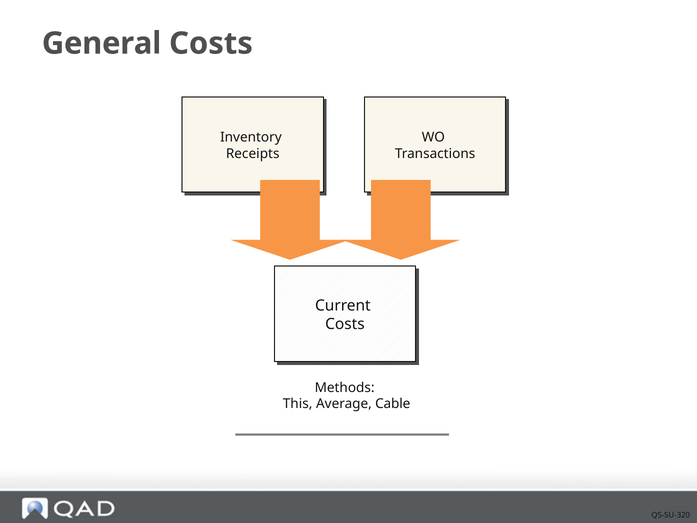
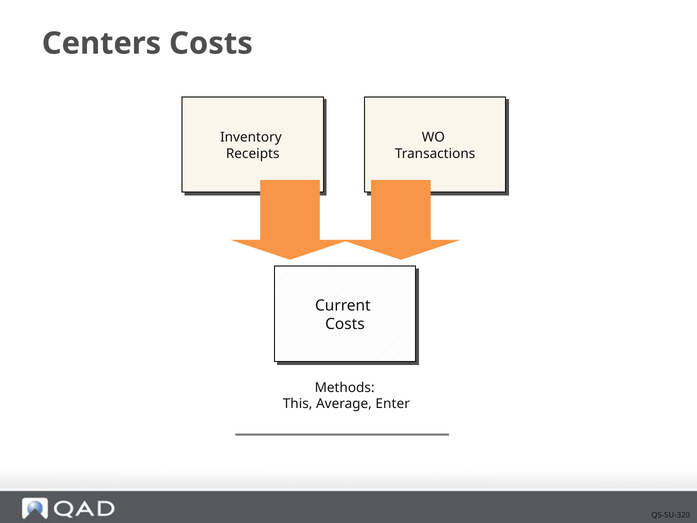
General: General -> Centers
Cable: Cable -> Enter
